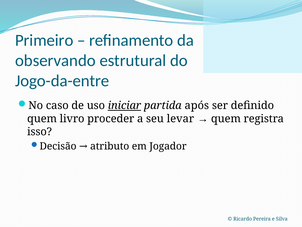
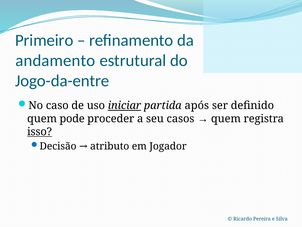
observando: observando -> andamento
livro: livro -> pode
levar: levar -> casos
isso underline: none -> present
